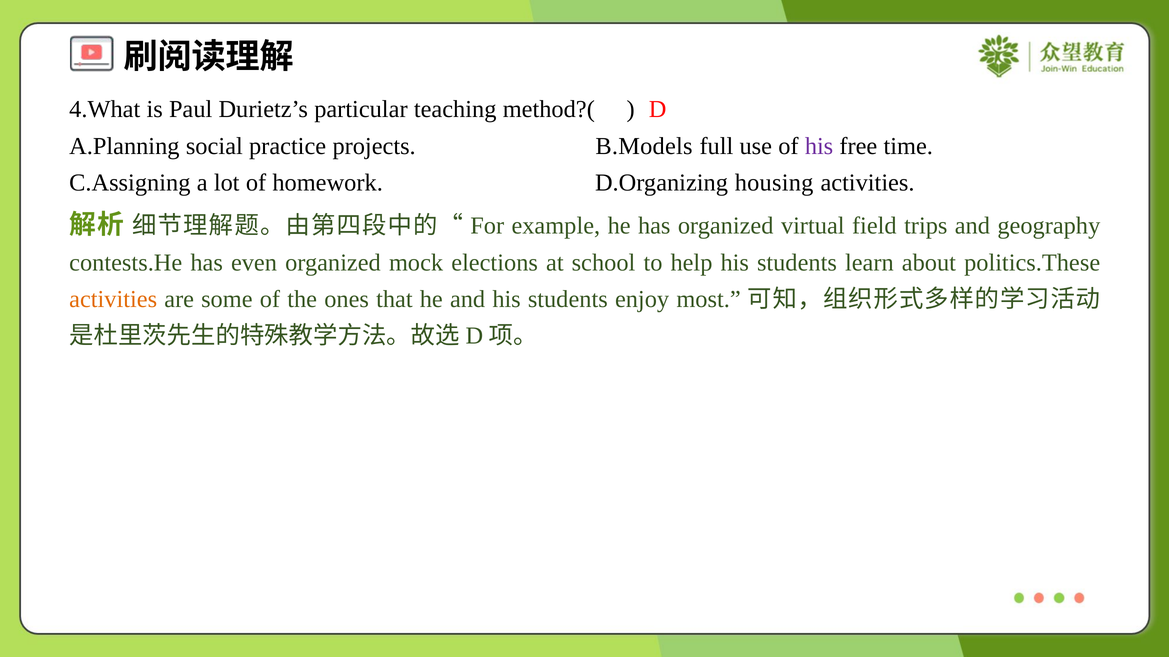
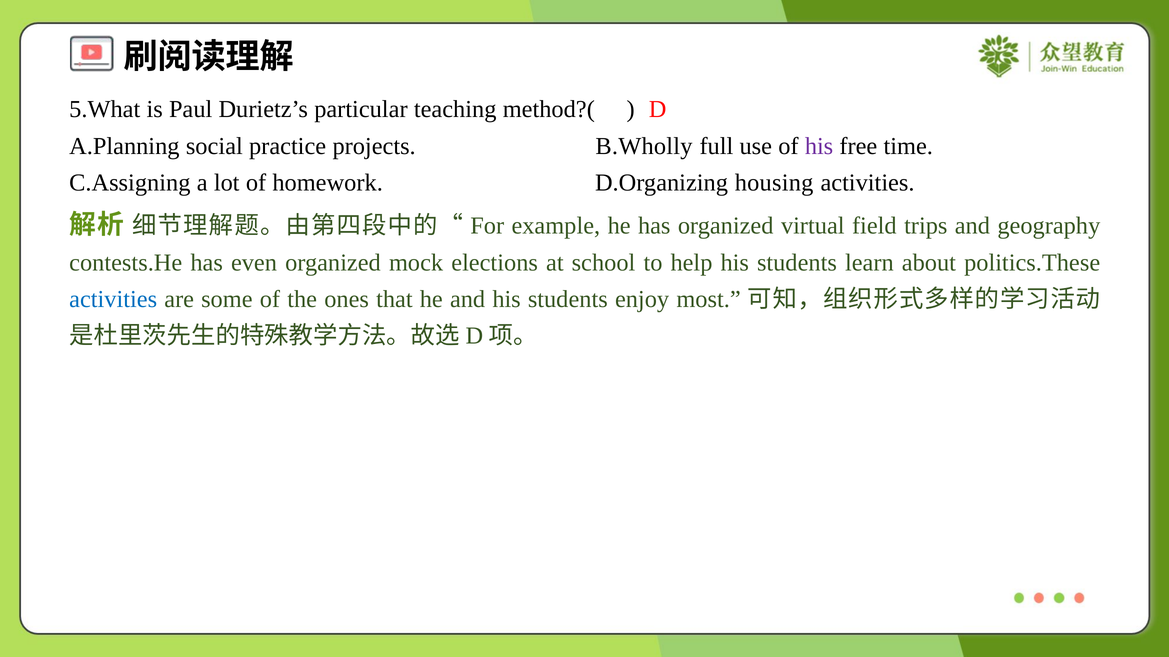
4.What: 4.What -> 5.What
B.Models: B.Models -> B.Wholly
activities at (113, 299) colour: orange -> blue
